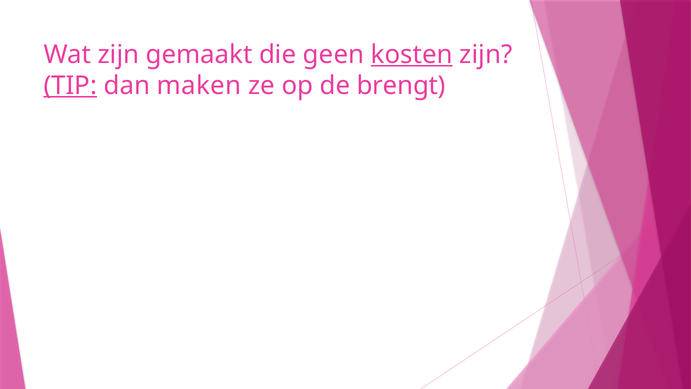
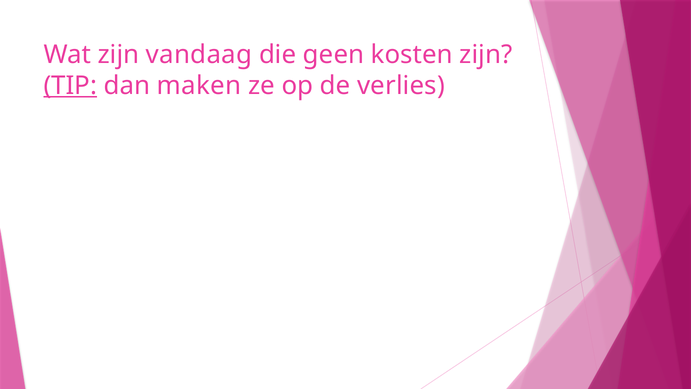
gemaakt: gemaakt -> vandaag
kosten underline: present -> none
brengt: brengt -> verlies
